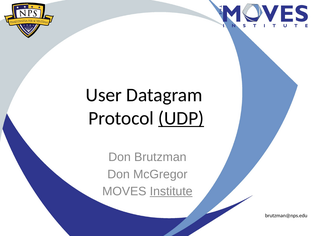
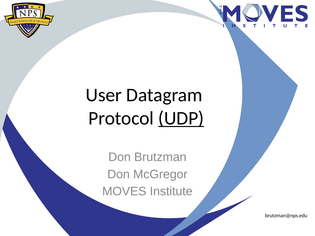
Institute underline: present -> none
